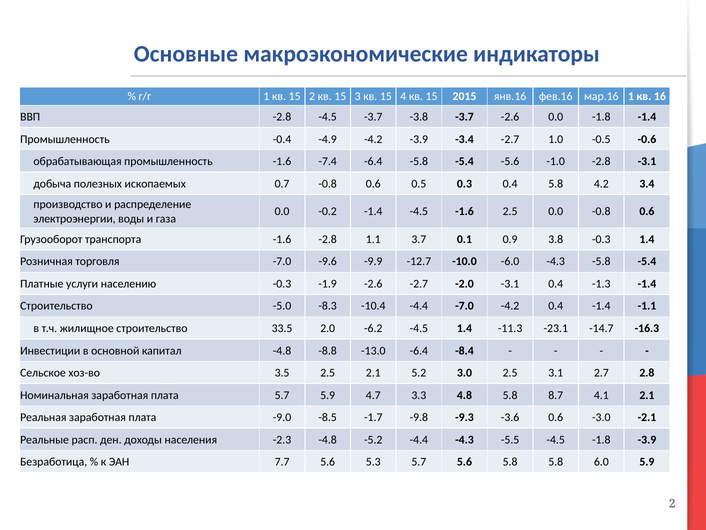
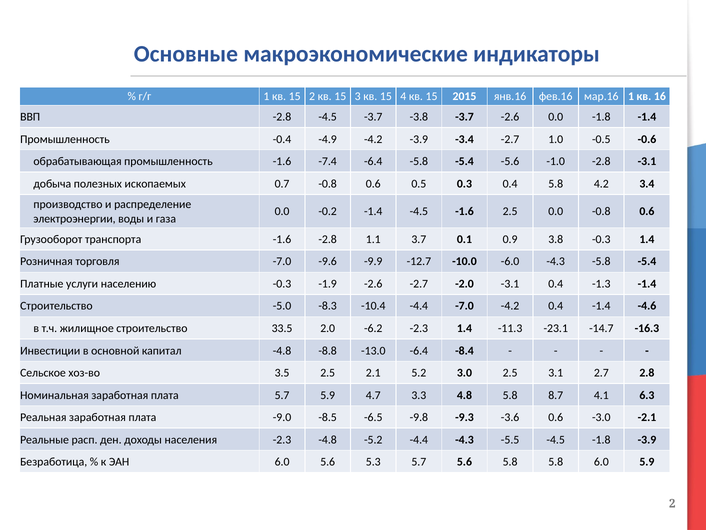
-1.1: -1.1 -> -4.6
-6.2 -4.5: -4.5 -> -2.3
4.1 2.1: 2.1 -> 6.3
-1.7: -1.7 -> -6.5
ЭАН 7.7: 7.7 -> 6.0
